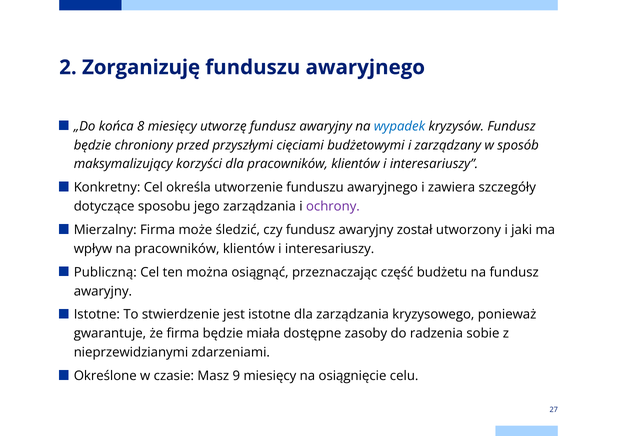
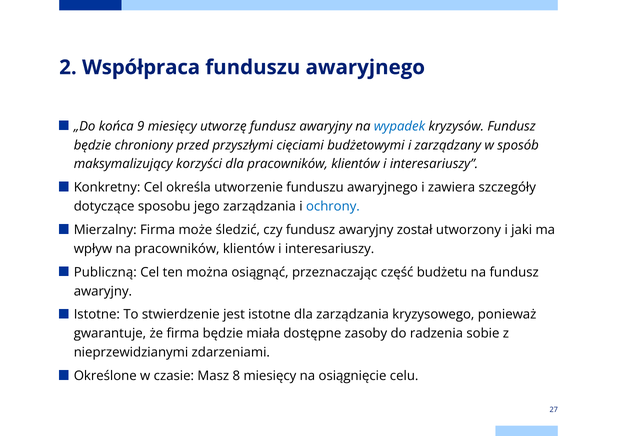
Zorganizuję: Zorganizuję -> Współpraca
8: 8 -> 9
ochrony colour: purple -> blue
9: 9 -> 8
